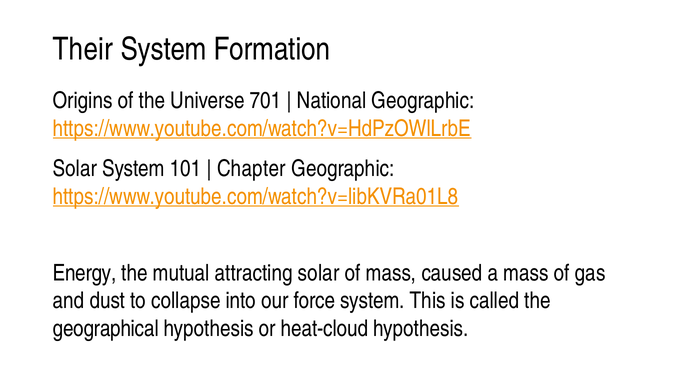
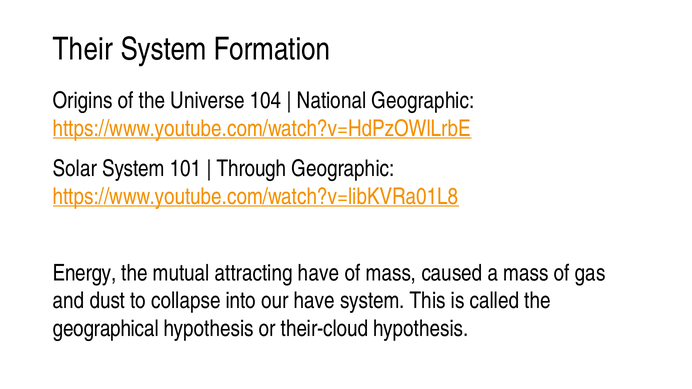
701: 701 -> 104
Chapter: Chapter -> Through
attracting solar: solar -> have
our force: force -> have
heat-cloud: heat-cloud -> their-cloud
